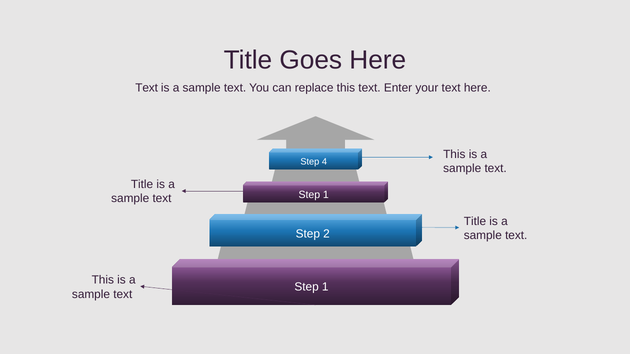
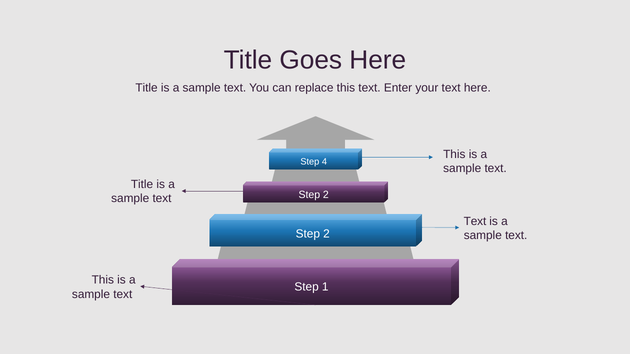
Text at (147, 88): Text -> Title
1 at (326, 195): 1 -> 2
Title at (475, 222): Title -> Text
